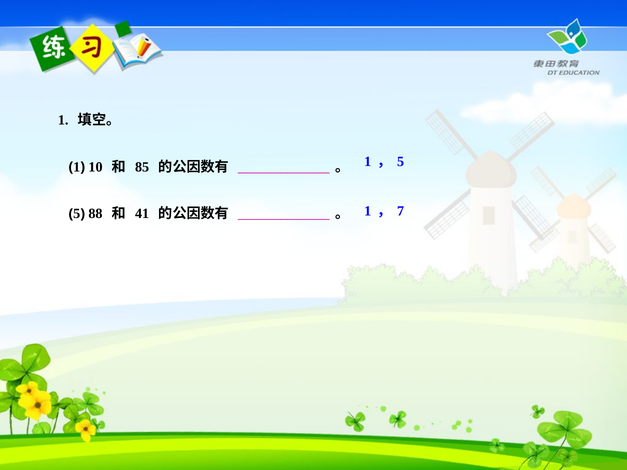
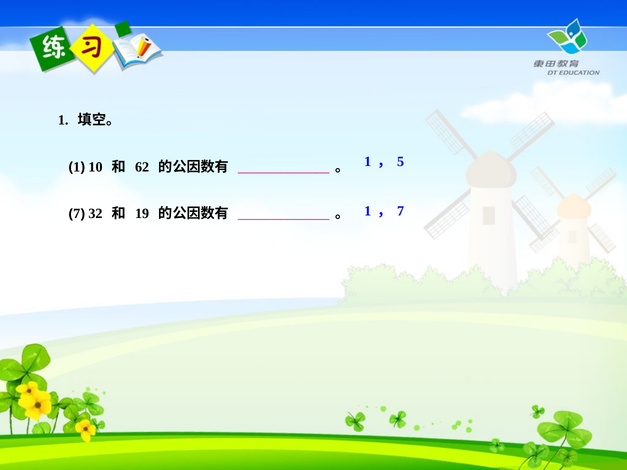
85: 85 -> 62
5 at (77, 214): 5 -> 7
88: 88 -> 32
41: 41 -> 19
